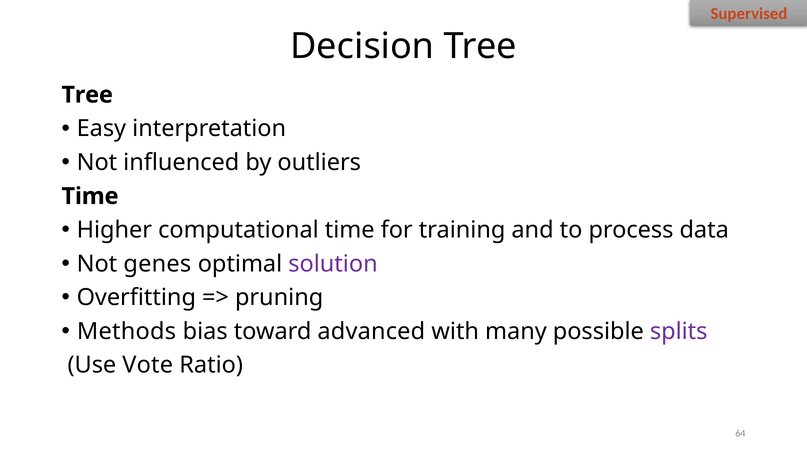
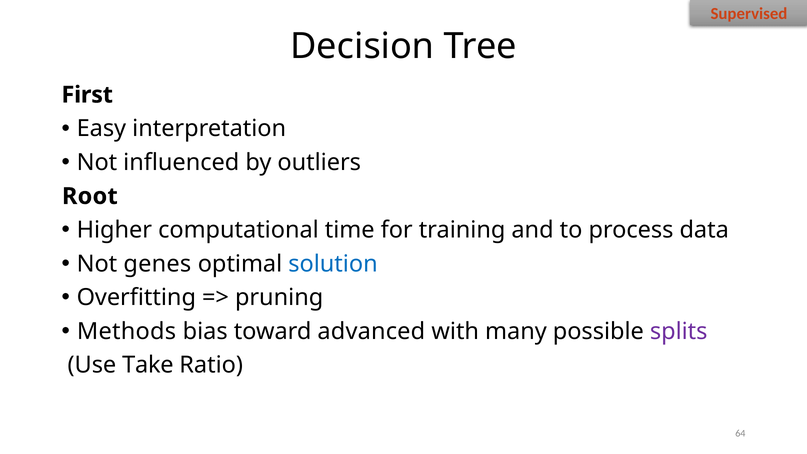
Tree at (87, 95): Tree -> First
Time at (90, 196): Time -> Root
solution colour: purple -> blue
Vote: Vote -> Take
